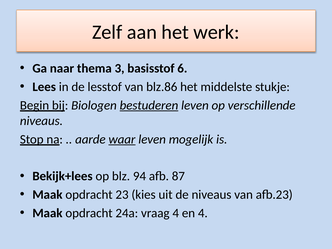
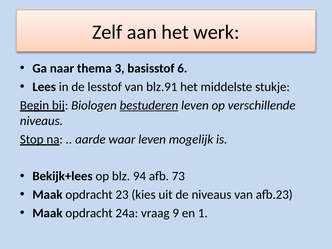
blz.86: blz.86 -> blz.91
waar underline: present -> none
87: 87 -> 73
vraag 4: 4 -> 9
en 4: 4 -> 1
